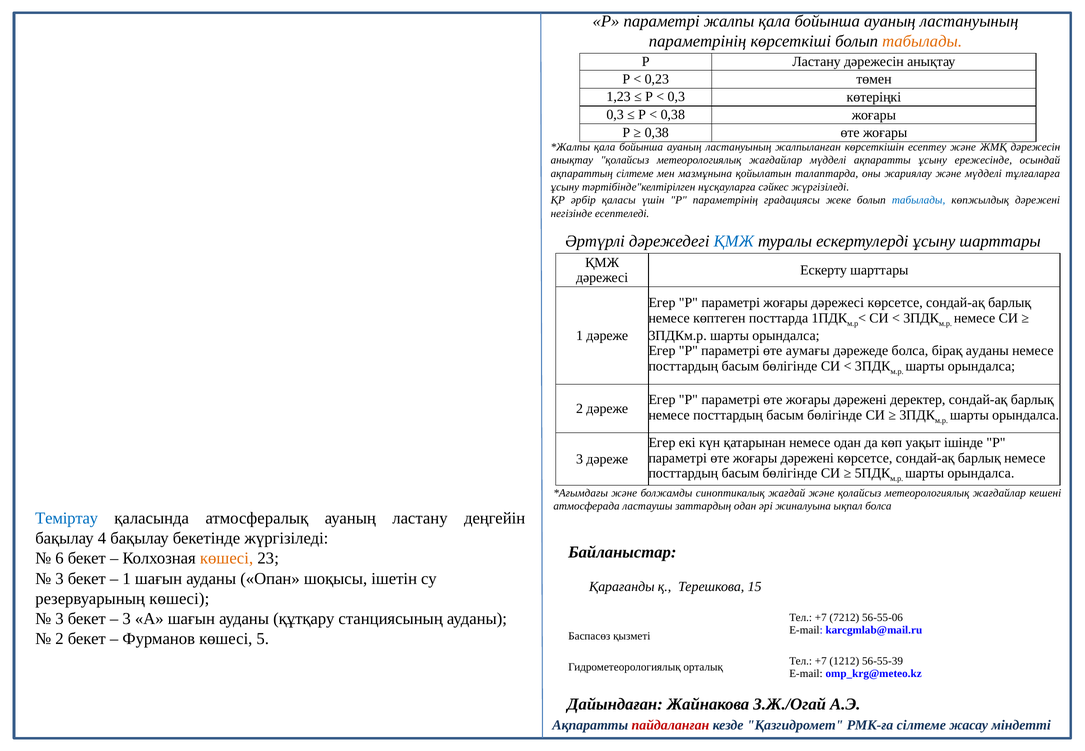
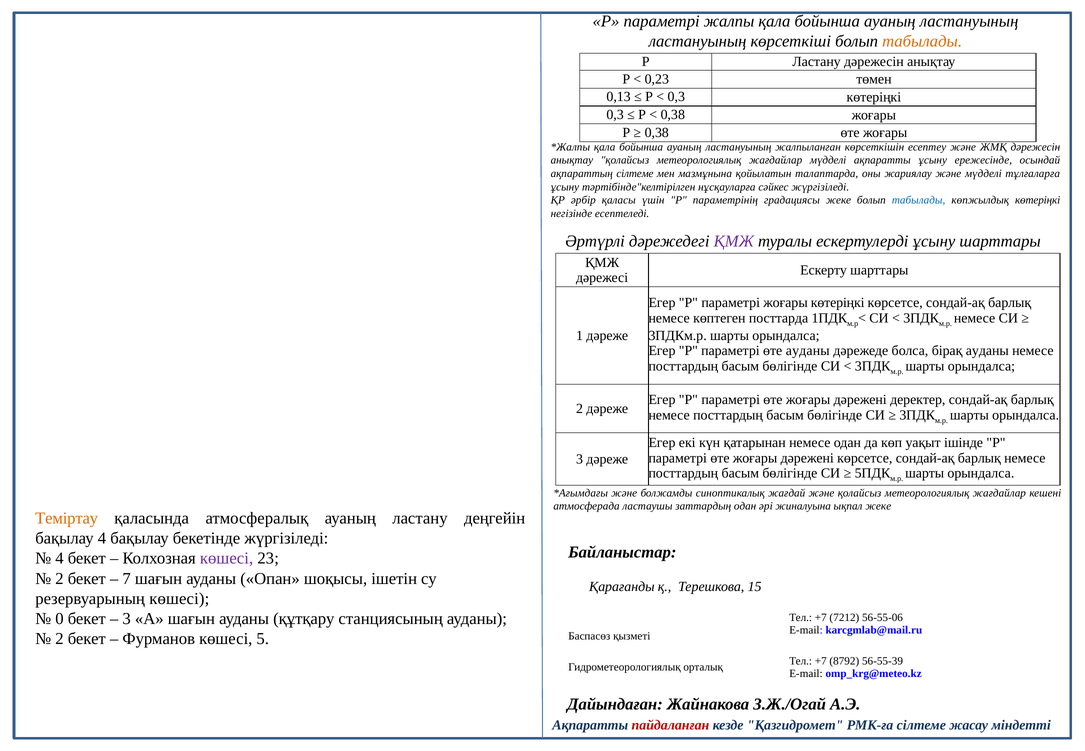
параметрінің at (698, 41): параметрінің -> ластануының
1,23: 1,23 -> 0,13
көпжылдық дәрежені: дәрежені -> көтеріңкі
ҚМЖ at (734, 241) colour: blue -> purple
жоғары дәрежесі: дәрежесі -> көтеріңкі
өте аумағы: аумағы -> ауданы
ықпал болса: болса -> жеке
Теміртау colour: blue -> orange
6 at (59, 559): 6 -> 4
көшесі at (227, 559) colour: orange -> purple
3 at (59, 579): 3 -> 2
1 at (127, 579): 1 -> 7
3 at (59, 619): 3 -> 0
1212: 1212 -> 8792
